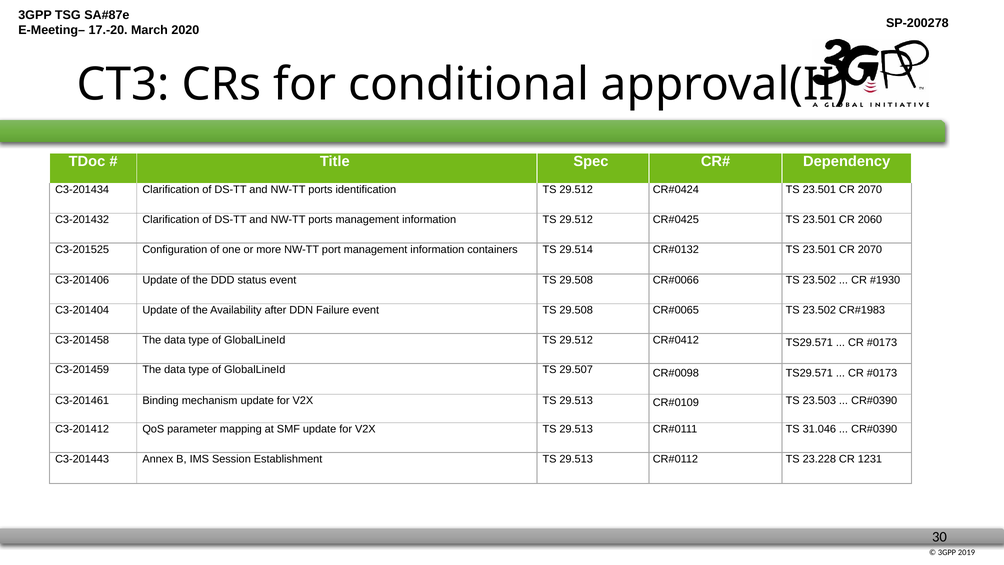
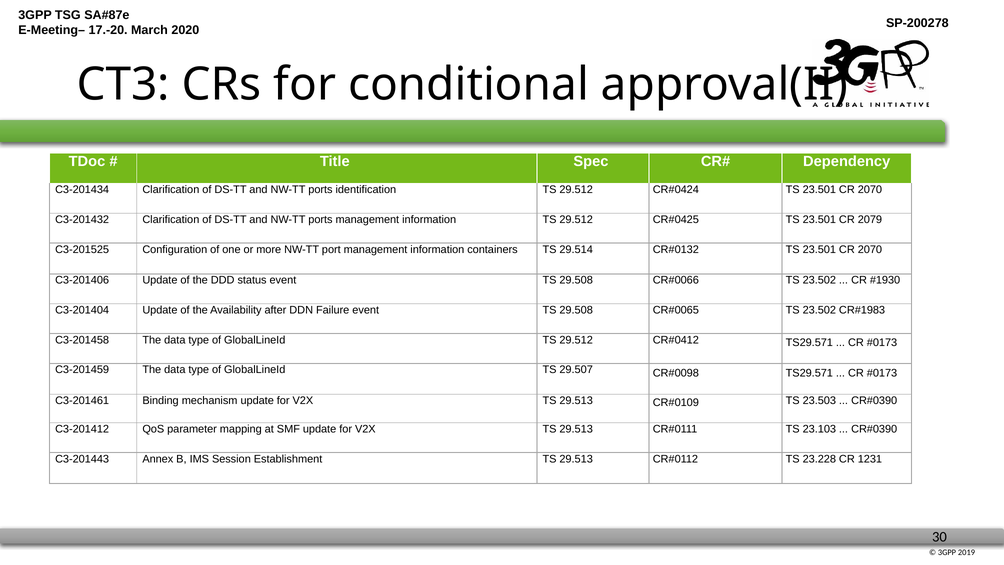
2060: 2060 -> 2079
31.046: 31.046 -> 23.103
